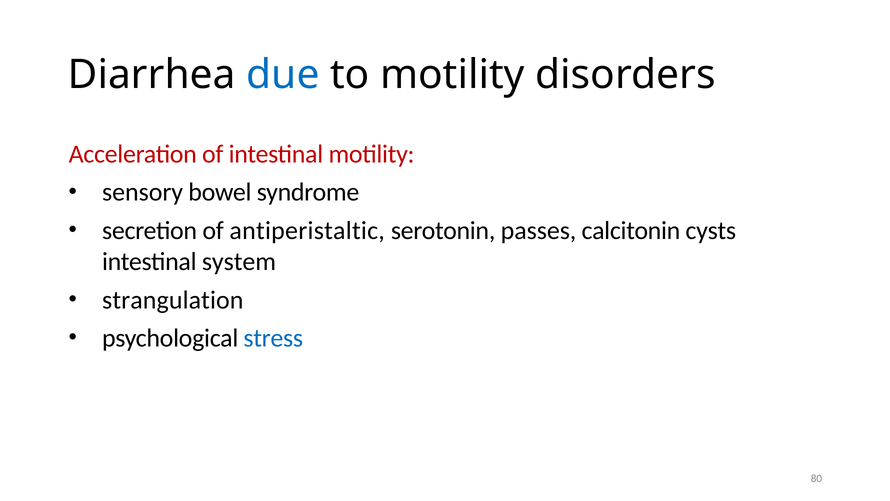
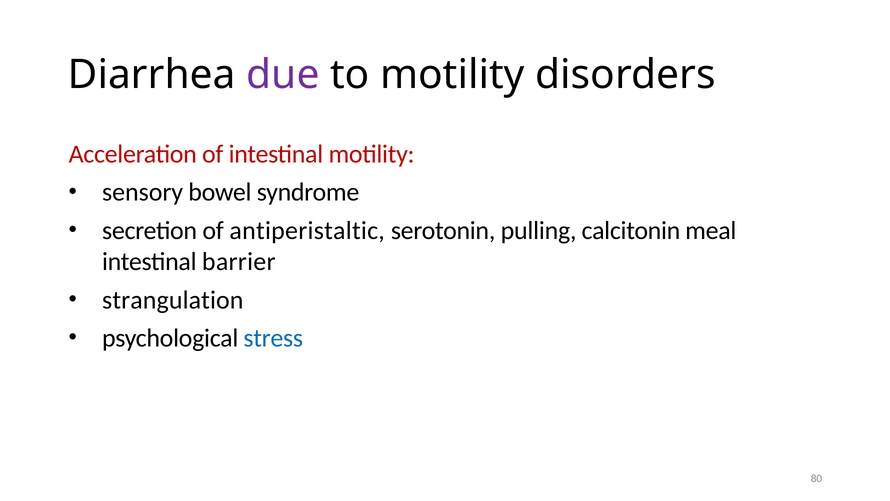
due colour: blue -> purple
passes: passes -> pulling
cysts: cysts -> meal
system: system -> barrier
